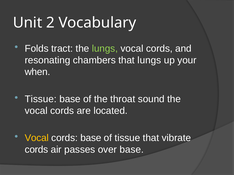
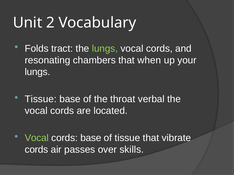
that lungs: lungs -> when
when at (38, 72): when -> lungs
sound: sound -> verbal
Vocal at (37, 138) colour: yellow -> light green
over base: base -> skills
